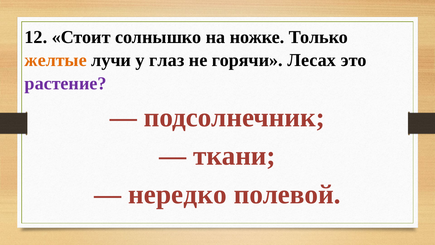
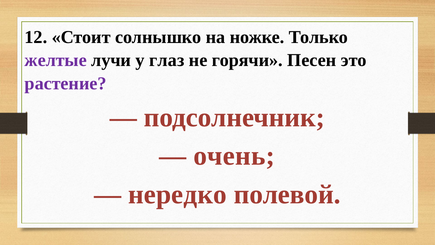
желтые colour: orange -> purple
Лесах: Лесах -> Песен
ткани: ткани -> очень
